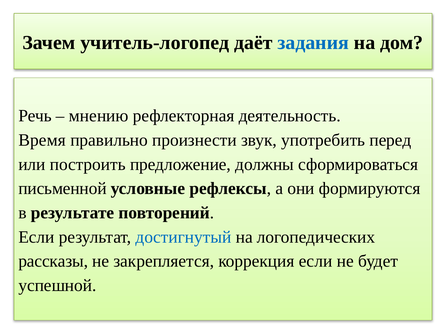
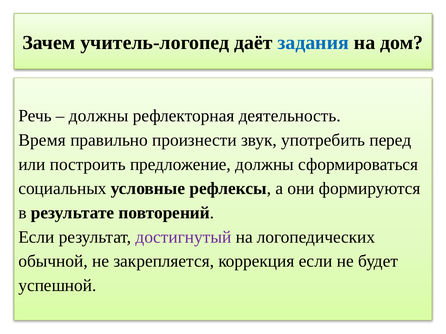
мнению at (99, 116): мнению -> должны
письменной: письменной -> социальных
достигнутый colour: blue -> purple
рассказы: рассказы -> обычной
